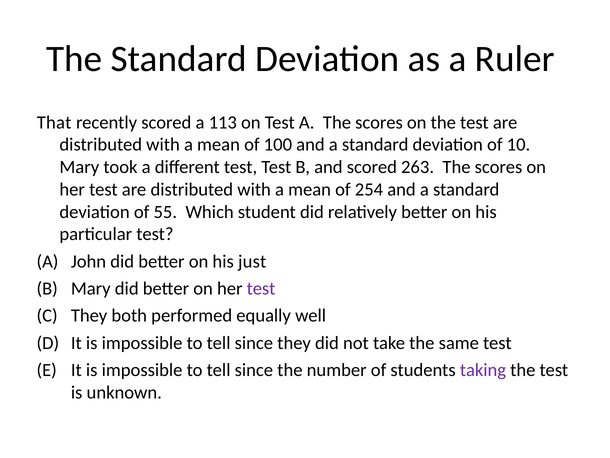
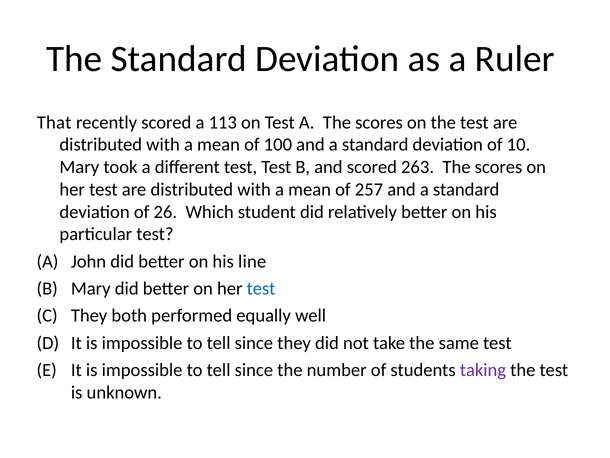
254: 254 -> 257
55: 55 -> 26
just: just -> line
test at (261, 288) colour: purple -> blue
